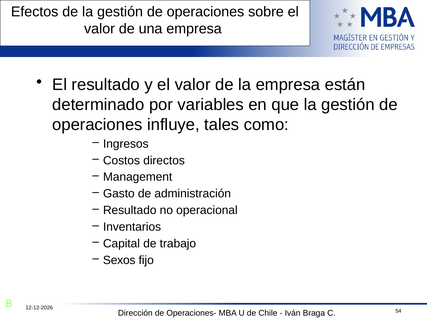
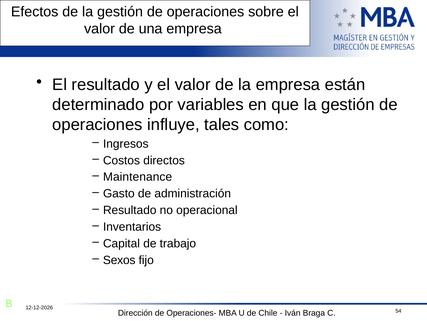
Management: Management -> Maintenance
